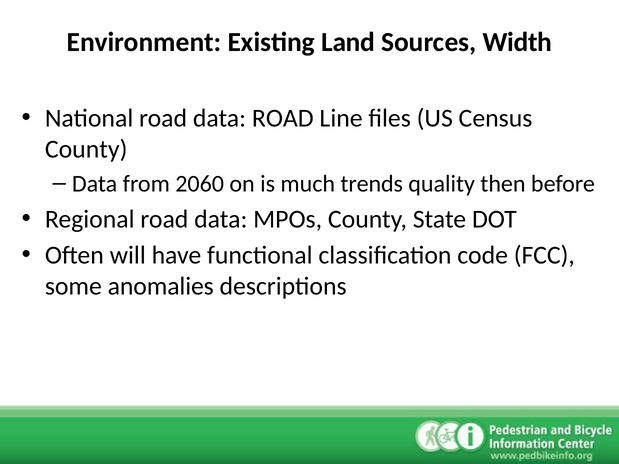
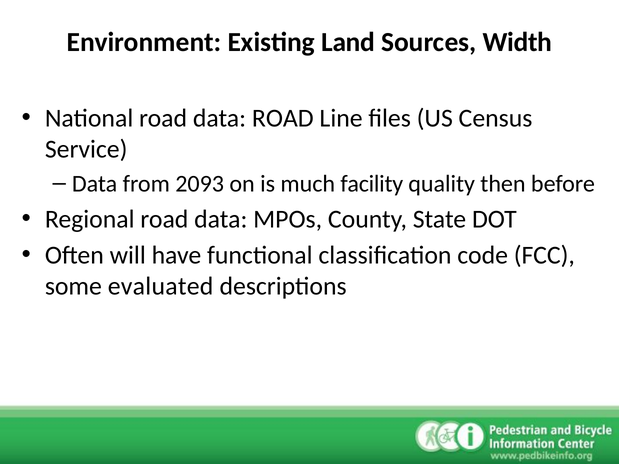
County at (86, 149): County -> Service
2060: 2060 -> 2093
trends: trends -> facility
anomalies: anomalies -> evaluated
